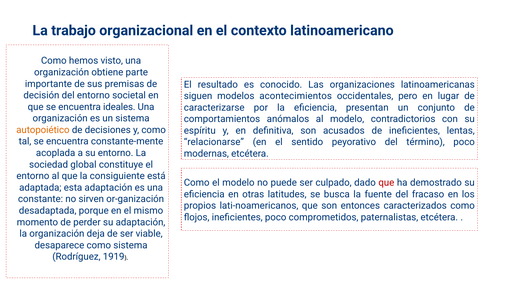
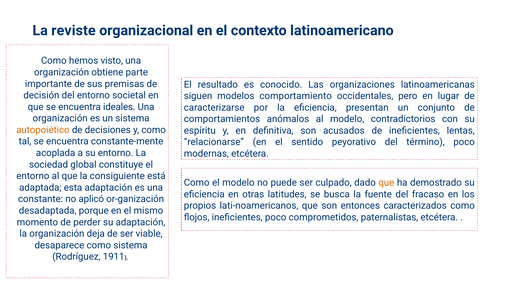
trabajo: trabajo -> reviste
acontecimientos: acontecimientos -> comportamiento
que at (386, 183) colour: red -> orange
sirven: sirven -> aplicó
1919: 1919 -> 1911
